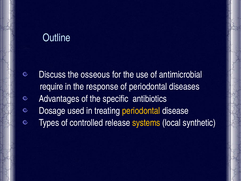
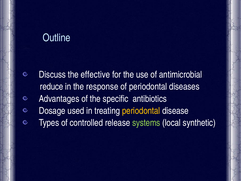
osseous: osseous -> effective
require: require -> reduce
systems colour: yellow -> light green
